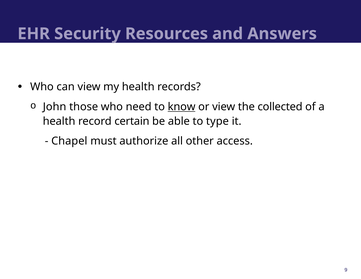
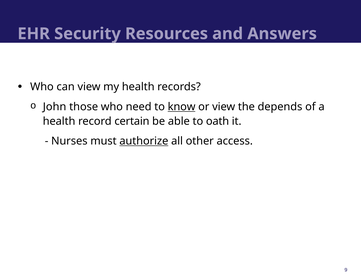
collected: collected -> depends
type: type -> oath
Chapel: Chapel -> Nurses
authorize underline: none -> present
